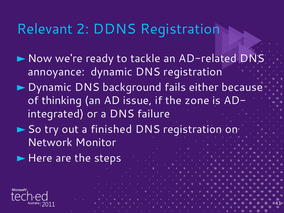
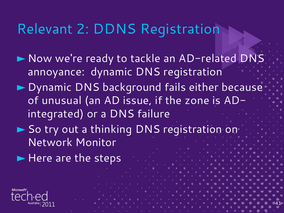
thinking: thinking -> unusual
finished: finished -> thinking
